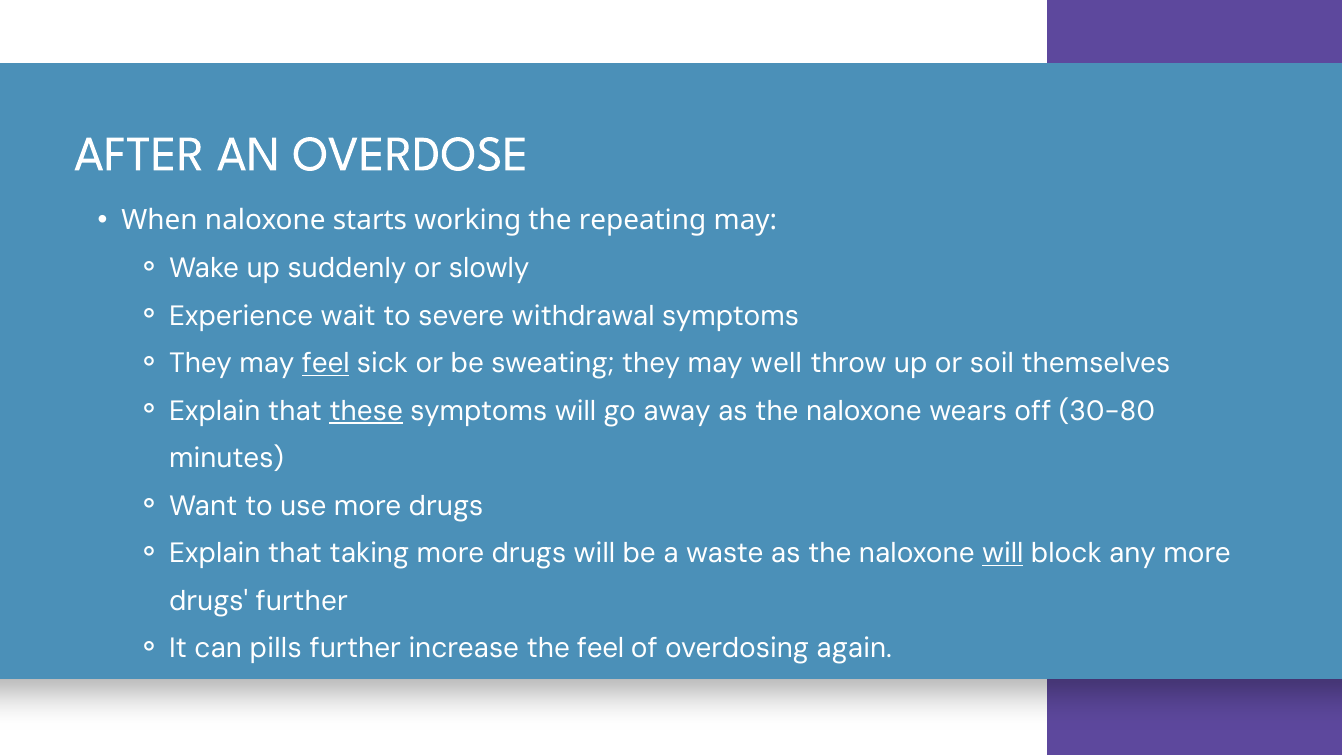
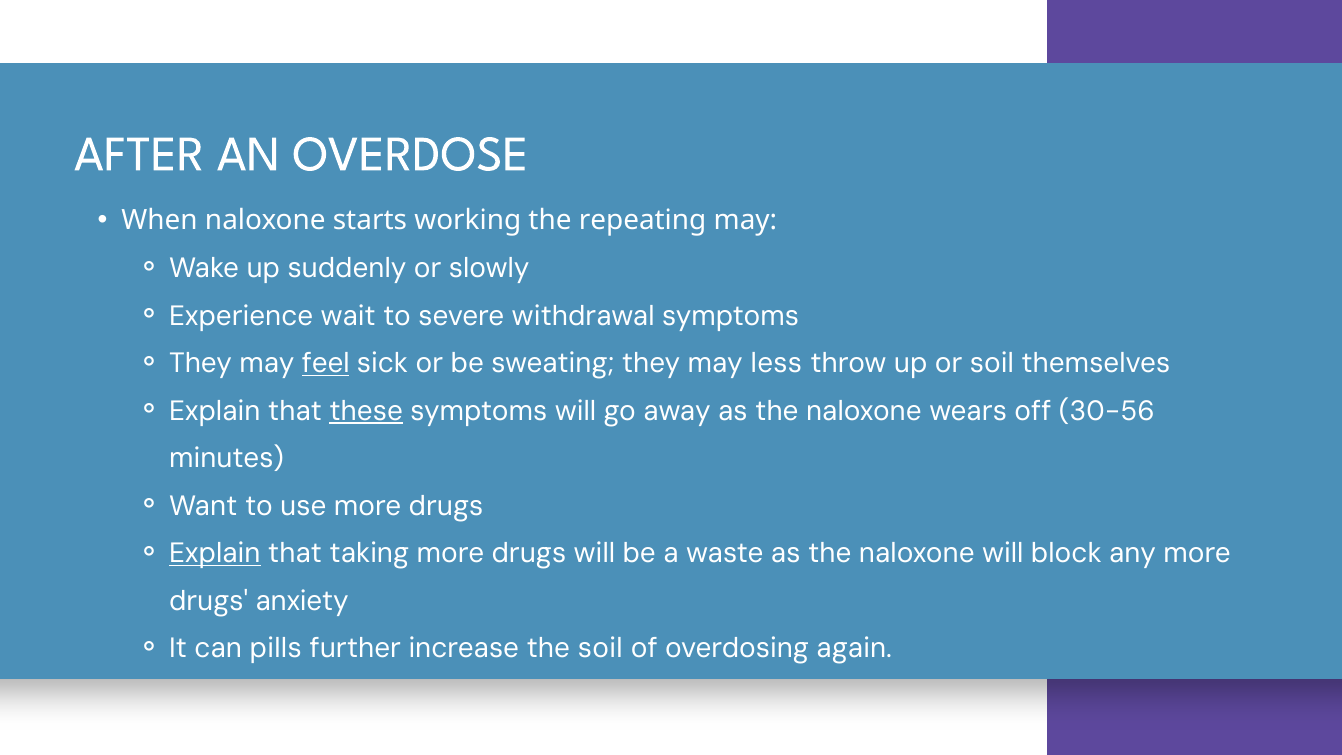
well: well -> less
30-80: 30-80 -> 30-56
Explain at (215, 553) underline: none -> present
will at (1003, 553) underline: present -> none
drugs further: further -> anxiety
the feel: feel -> soil
